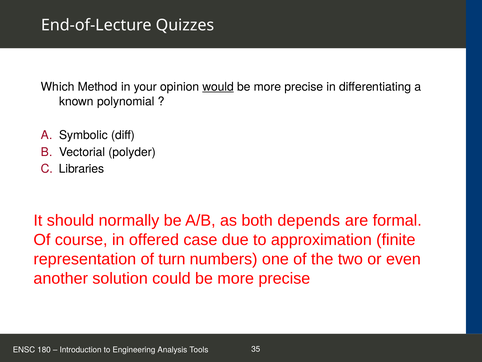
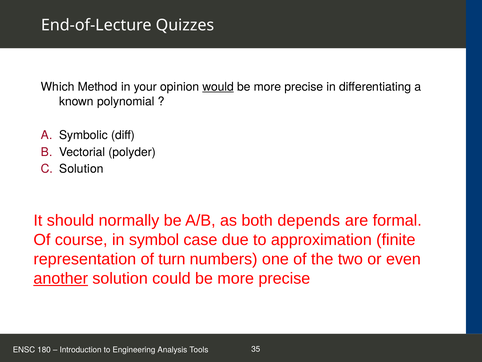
Libraries at (82, 169): Libraries -> Solution
offered: offered -> symbol
another underline: none -> present
